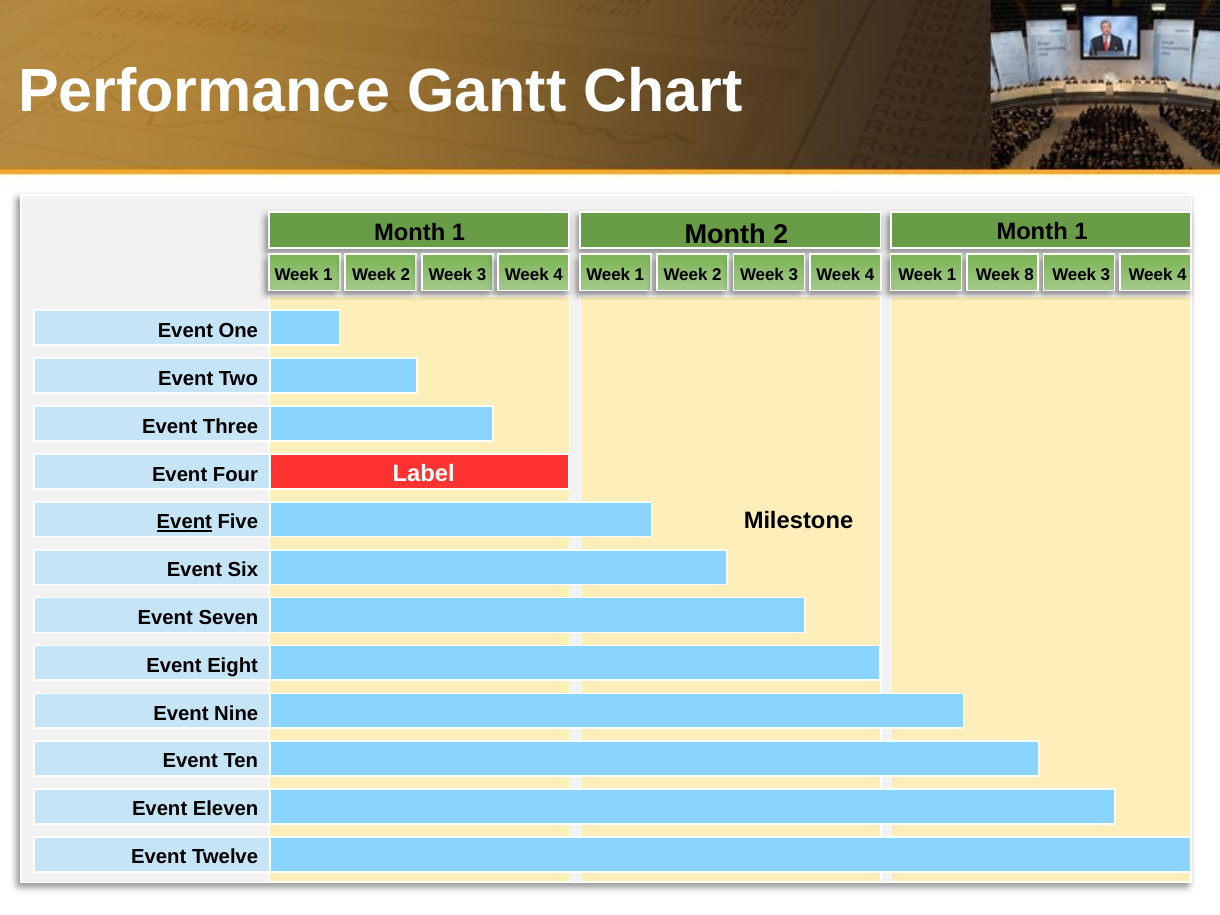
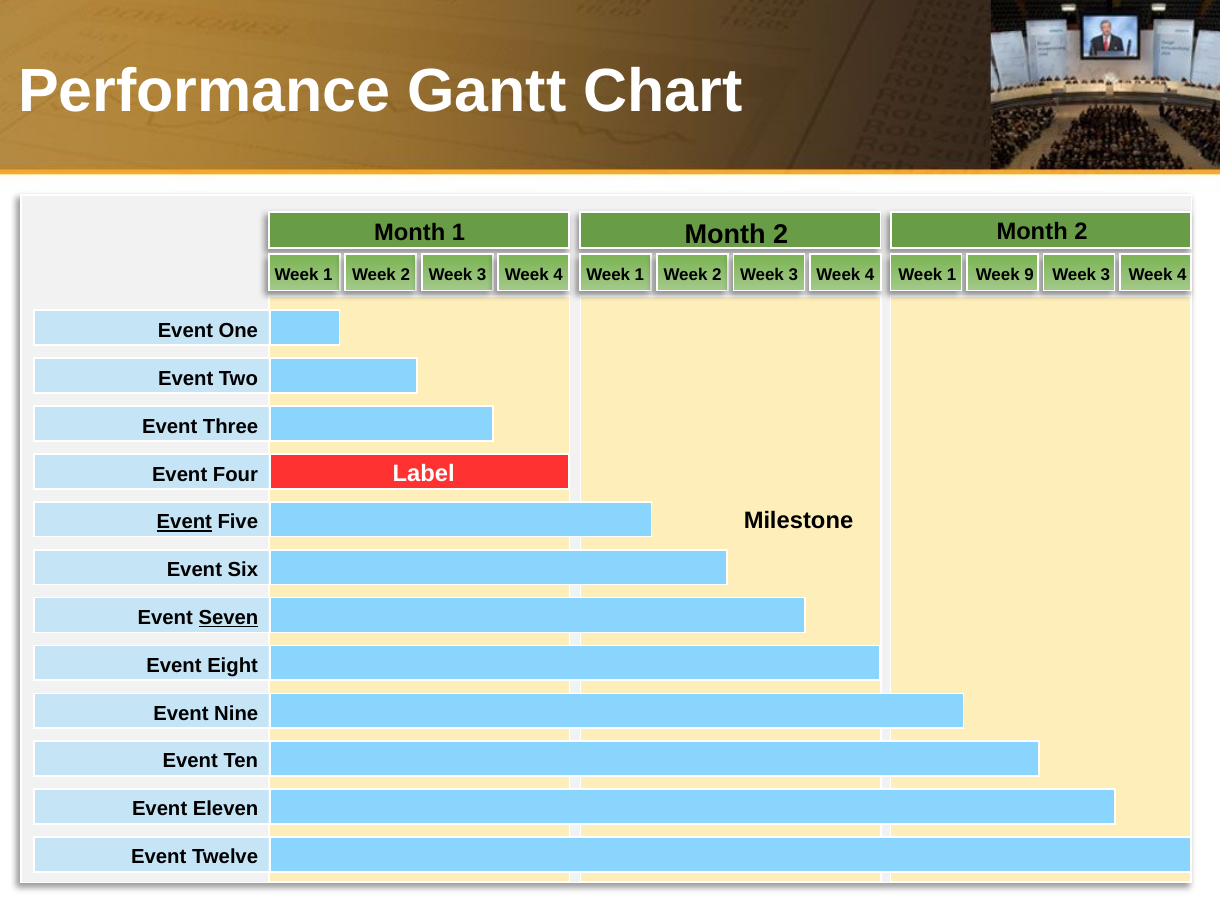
1 at (1081, 232): 1 -> 2
8: 8 -> 9
Seven underline: none -> present
